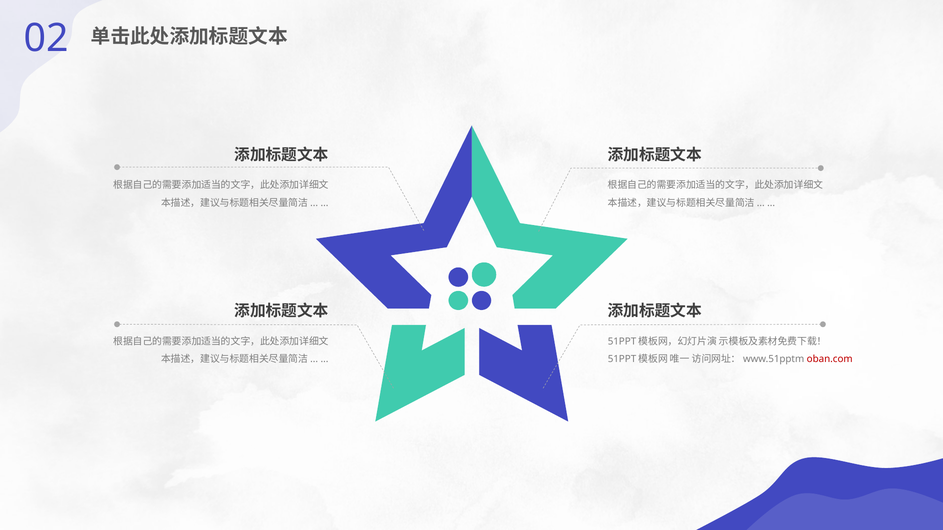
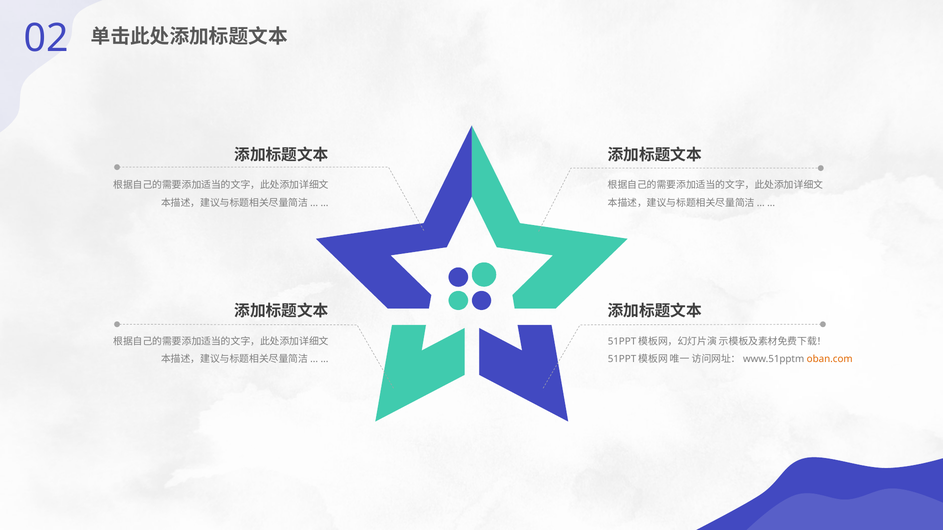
oban.com colour: red -> orange
